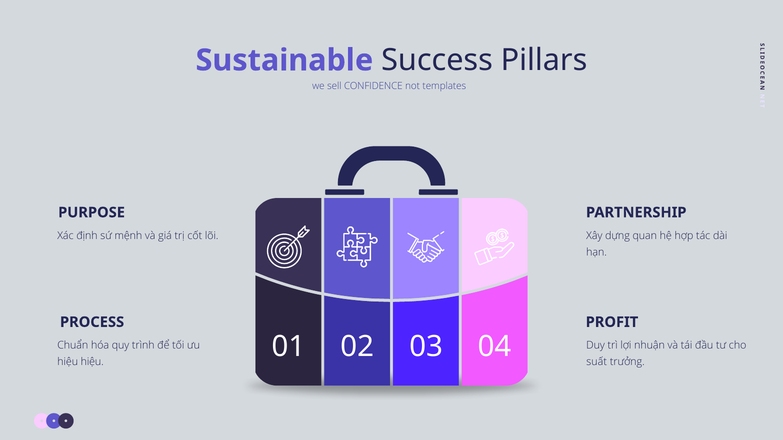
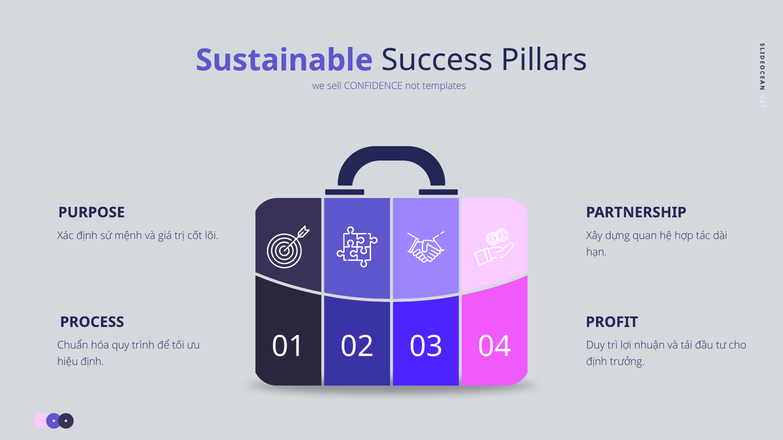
hiệu hiệu: hiệu -> định
suất at (597, 362): suất -> định
